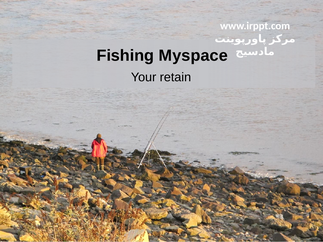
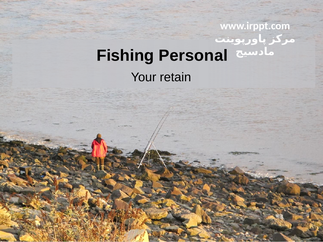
Myspace: Myspace -> Personal
